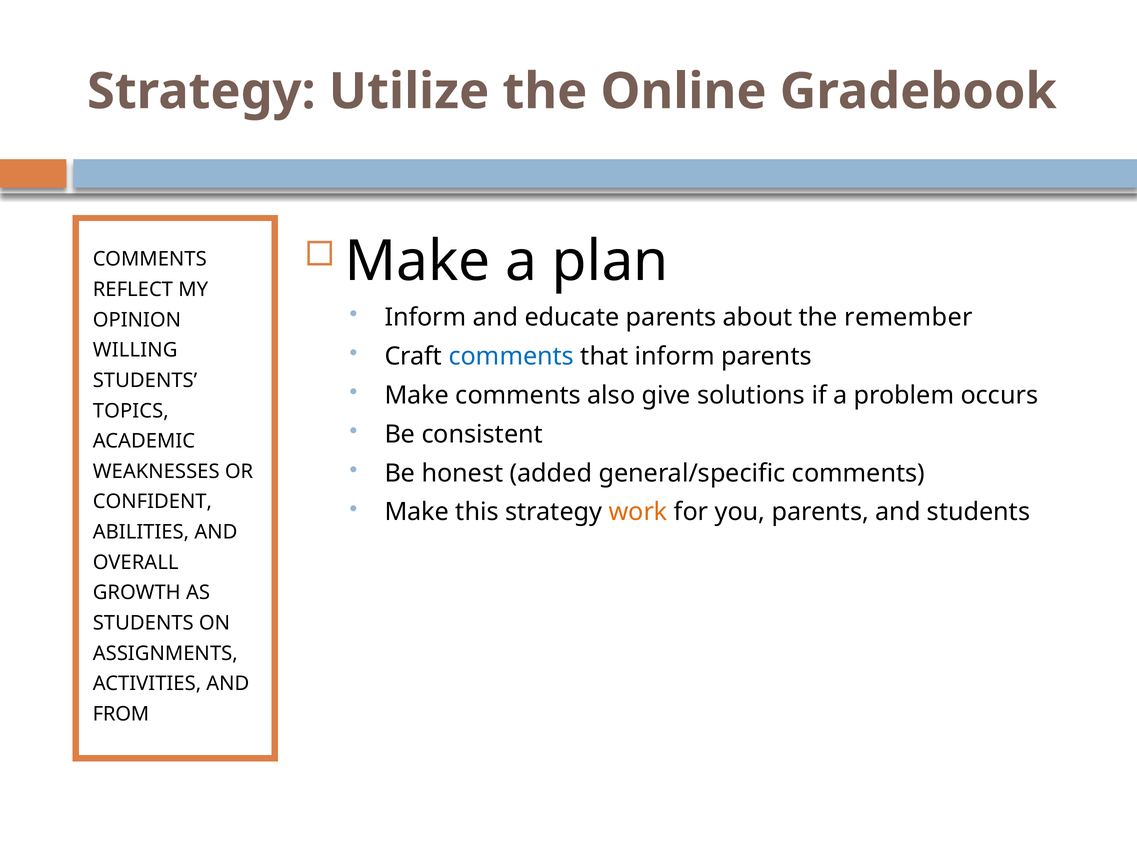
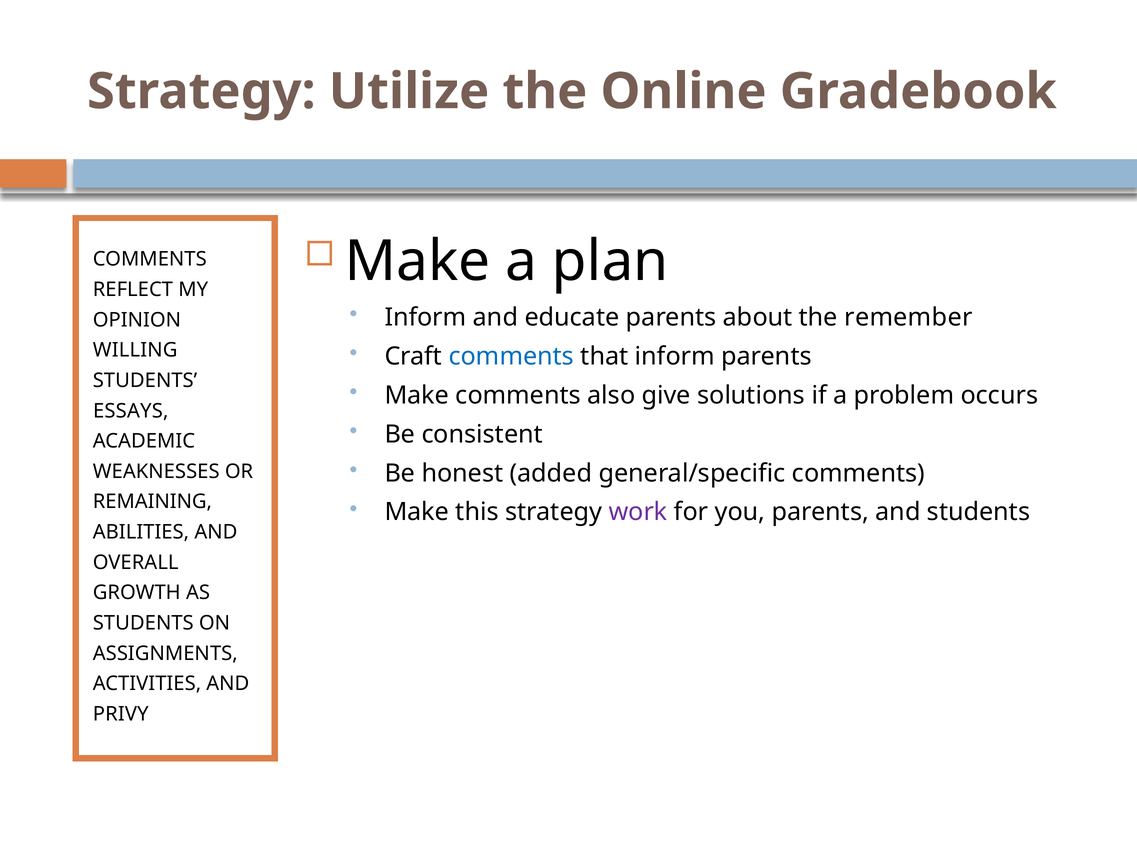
TOPICS: TOPICS -> ESSAYS
CONFIDENT: CONFIDENT -> REMAINING
work colour: orange -> purple
FROM: FROM -> PRIVY
